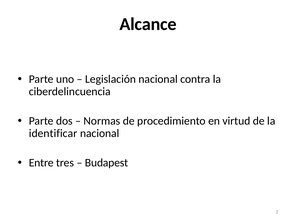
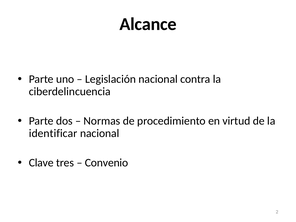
Entre: Entre -> Clave
Budapest: Budapest -> Convenio
